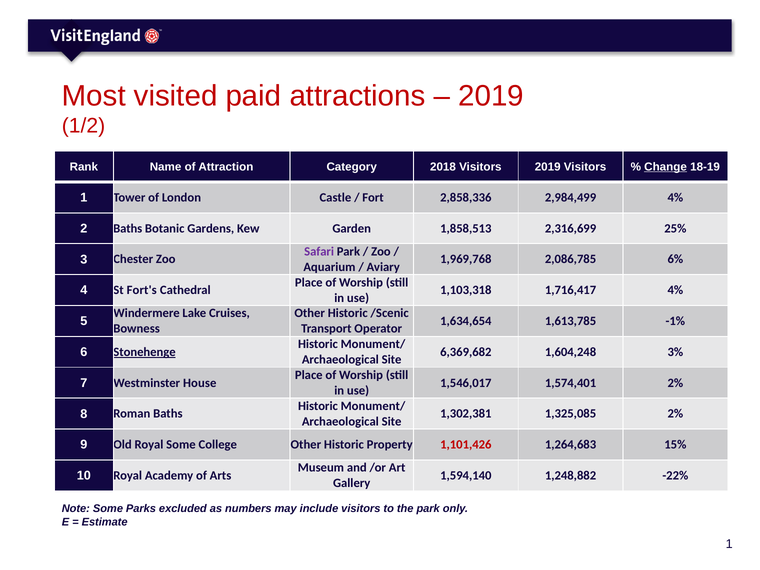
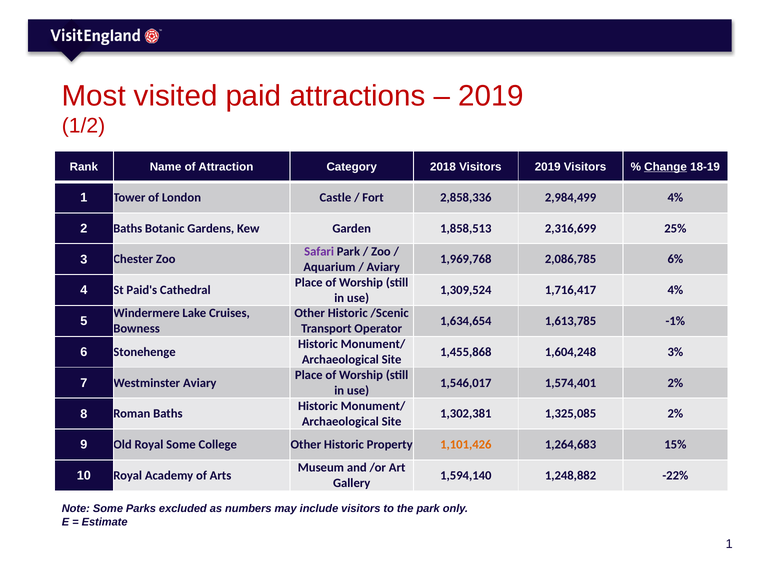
Fort's: Fort's -> Paid's
1,103,318: 1,103,318 -> 1,309,524
Stonehenge underline: present -> none
6,369,682: 6,369,682 -> 1,455,868
Westminster House: House -> Aviary
1,101,426 colour: red -> orange
